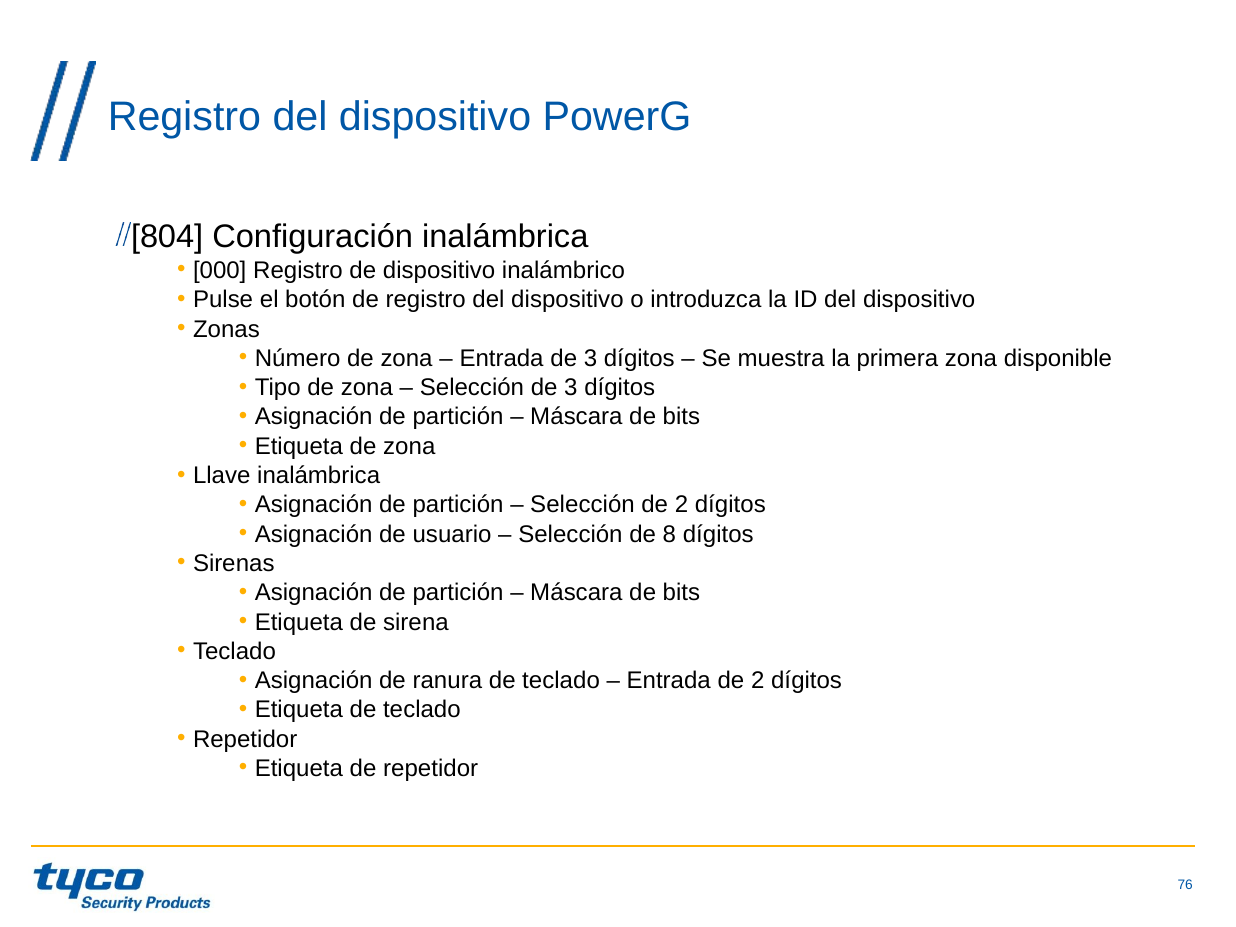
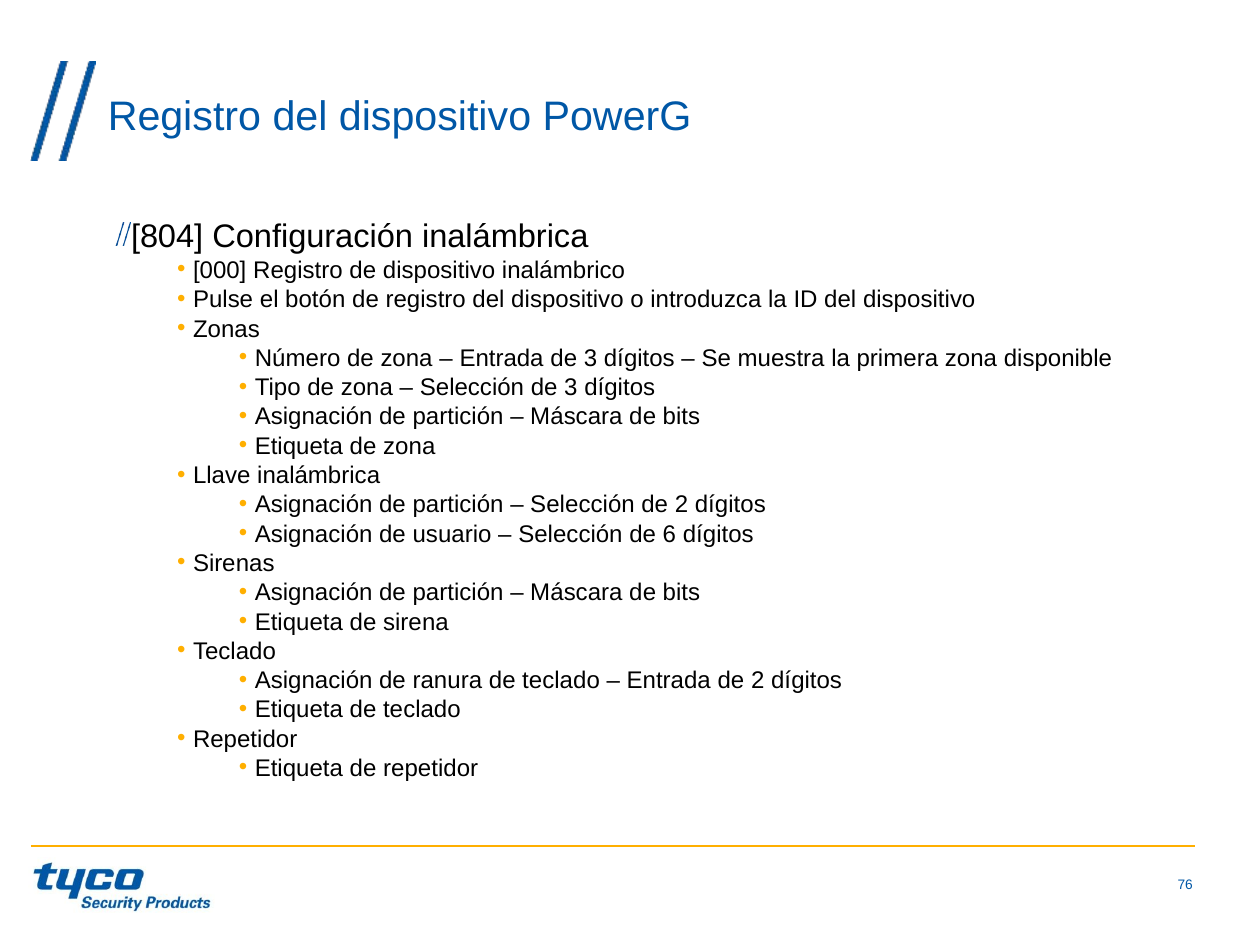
8: 8 -> 6
